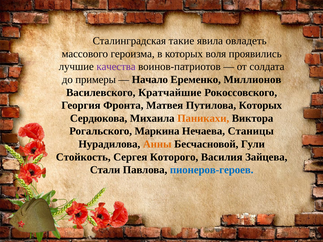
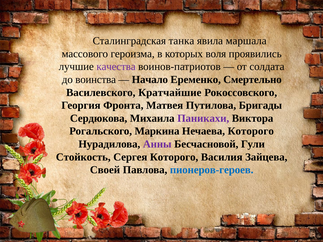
такие: такие -> танка
овладеть: овладеть -> маршала
примеры: примеры -> воинства
Миллионов: Миллионов -> Смертельно
Путилова Которых: Которых -> Бригады
Паникахи colour: orange -> purple
Нечаева Станицы: Станицы -> Которого
Анны colour: orange -> purple
Стали: Стали -> Своей
